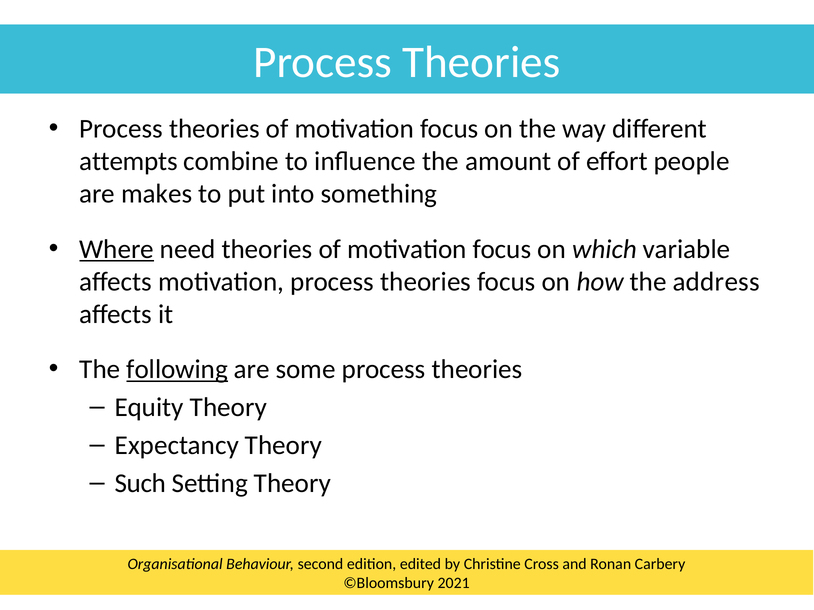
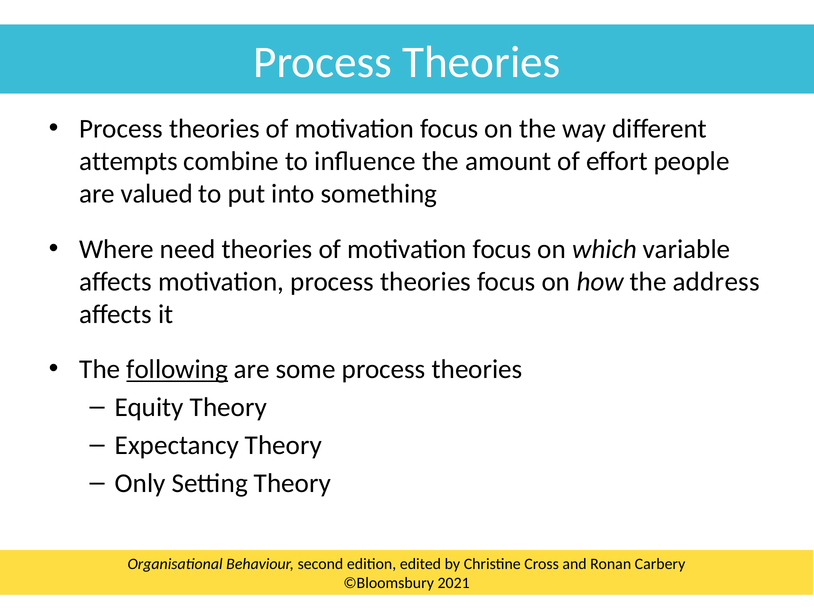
makes: makes -> valued
Where underline: present -> none
Such: Such -> Only
